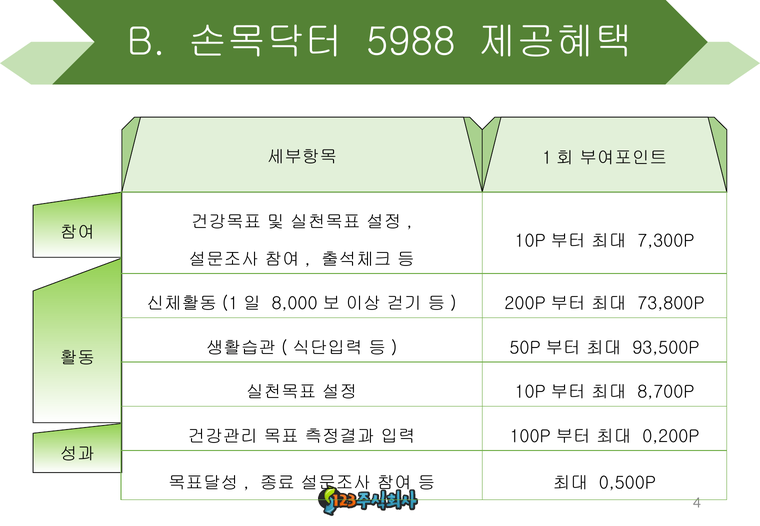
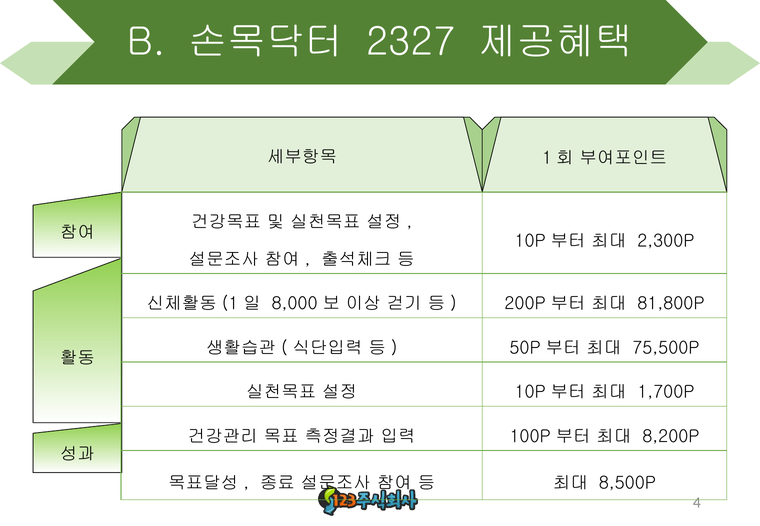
5988: 5988 -> 2327
7,300P: 7,300P -> 2,300P
73,800P: 73,800P -> 81,800P
93,500P: 93,500P -> 75,500P
8,700P: 8,700P -> 1,700P
0,200P: 0,200P -> 8,200P
0,500P: 0,500P -> 8,500P
